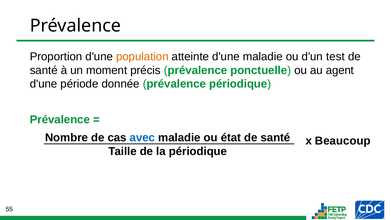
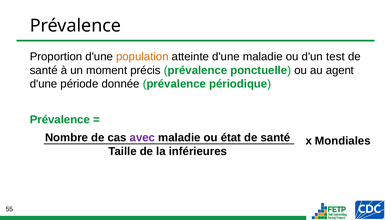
avec colour: blue -> purple
Beaucoup: Beaucoup -> Mondiales
la périodique: périodique -> inférieures
